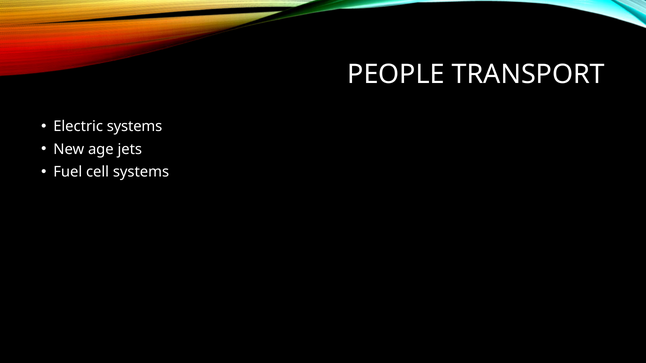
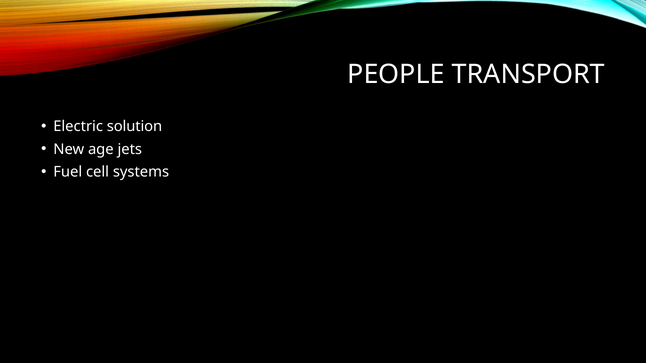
Electric systems: systems -> solution
